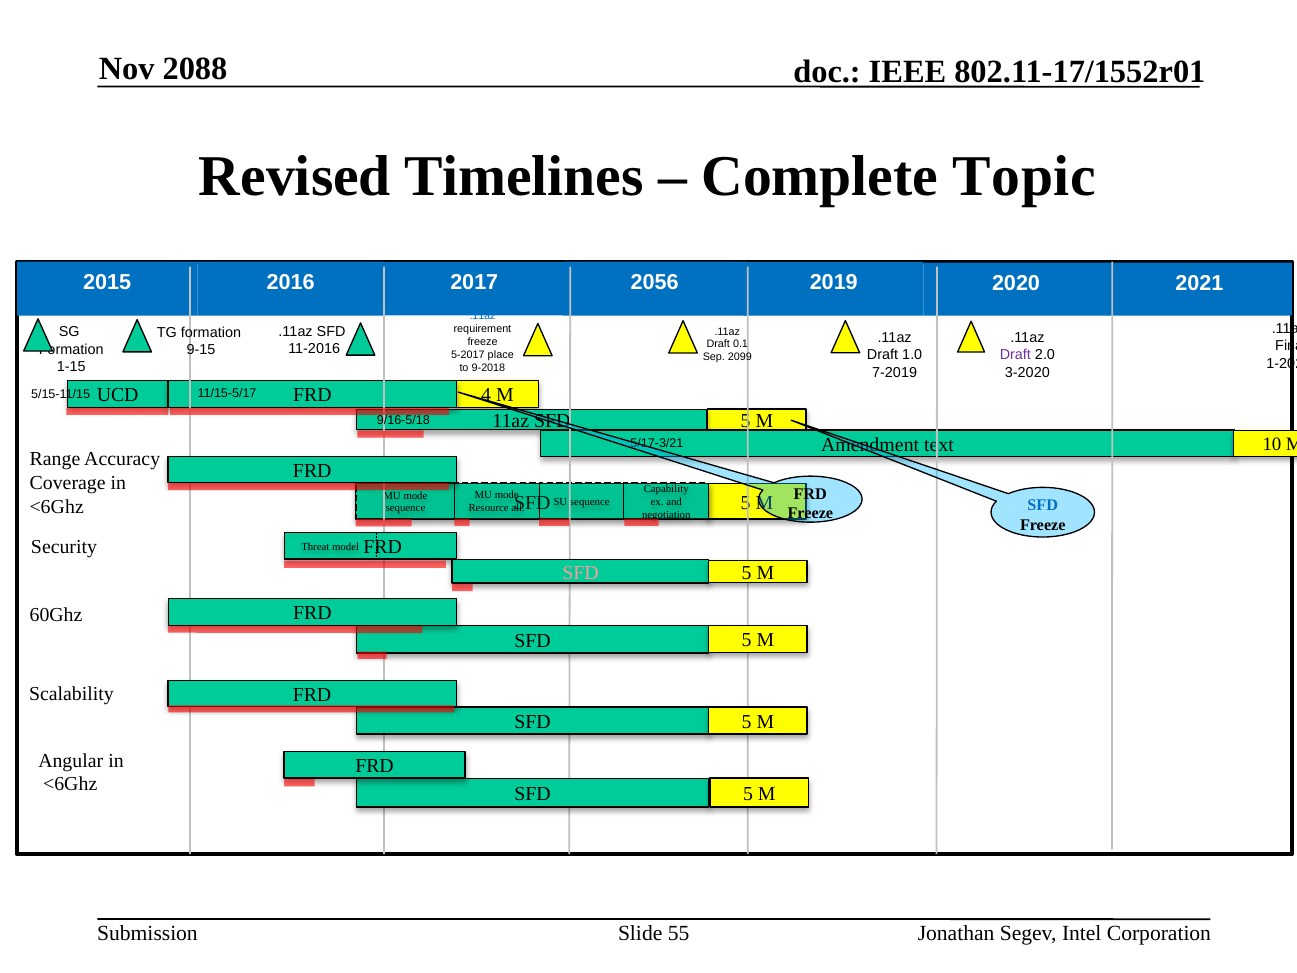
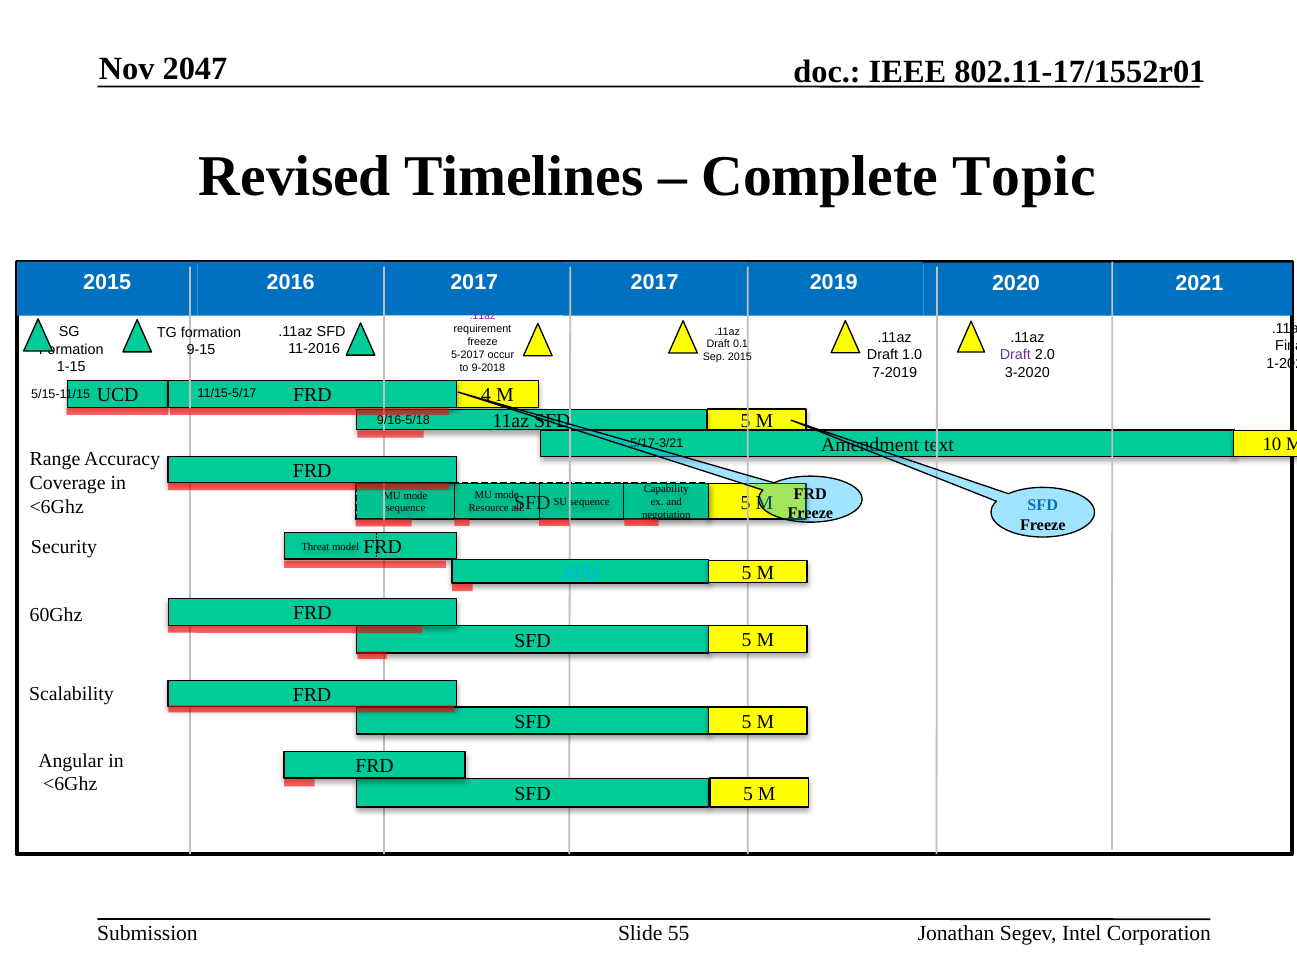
2088: 2088 -> 2047
2015 2056: 2056 -> 2017
.11az at (483, 316) colour: blue -> purple
place: place -> occur
Sep 2099: 2099 -> 2015
SFD at (580, 572) colour: pink -> light blue
